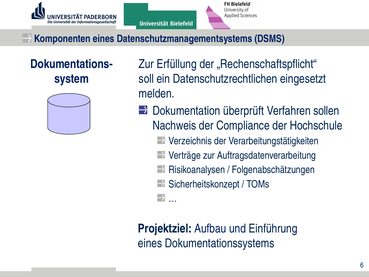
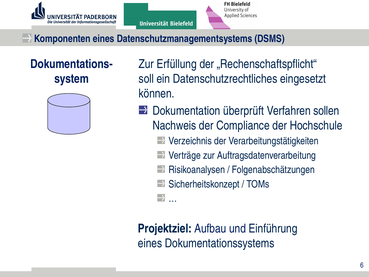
Datenschutzrechtlichen: Datenschutzrechtlichen -> Datenschutzrechtliches
melden: melden -> können
